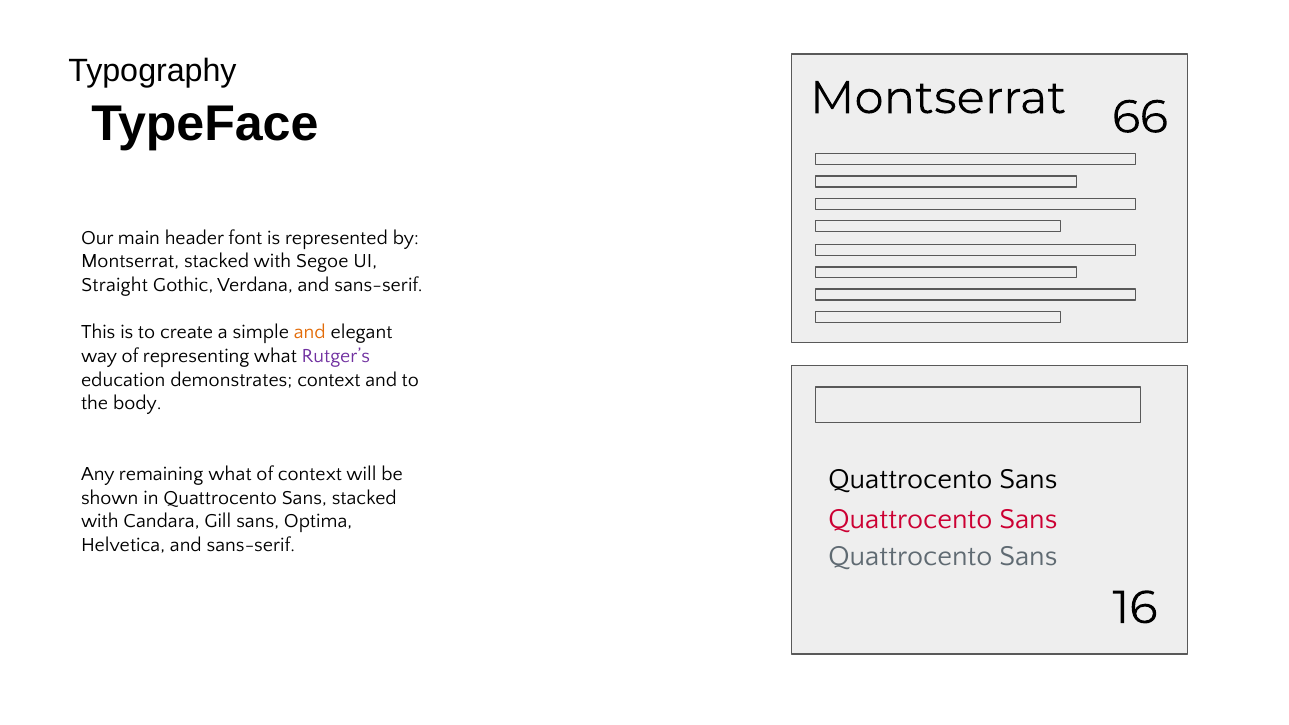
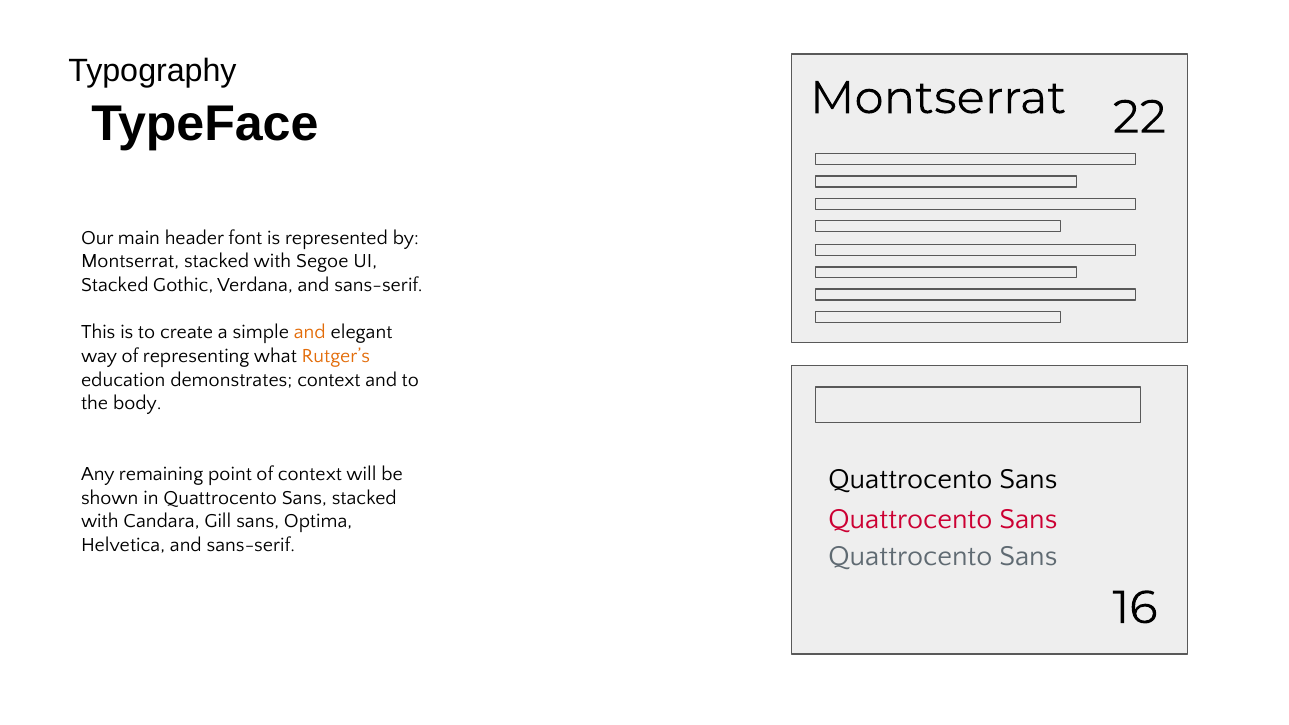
66: 66 -> 22
Straight at (115, 285): Straight -> Stacked
Rutger’s colour: purple -> orange
remaining what: what -> point
